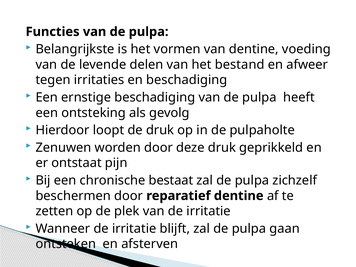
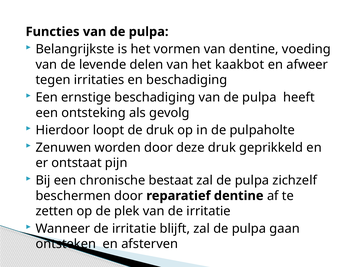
bestand: bestand -> kaakbot
